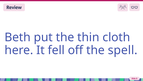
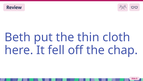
spell: spell -> chap
